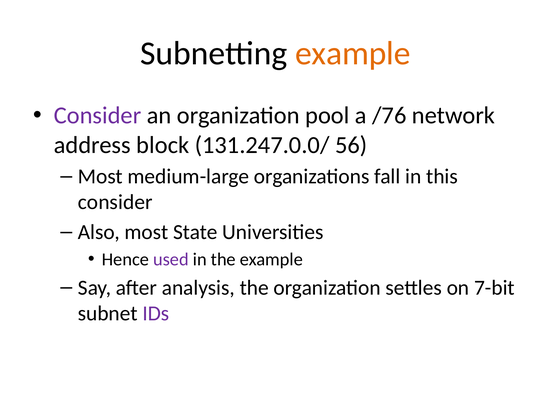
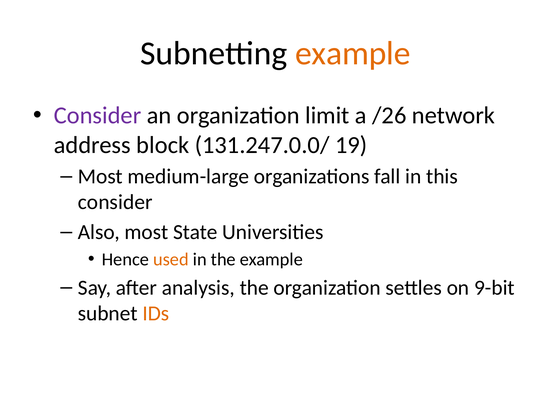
pool: pool -> limit
/76: /76 -> /26
56: 56 -> 19
used colour: purple -> orange
7-bit: 7-bit -> 9-bit
IDs colour: purple -> orange
